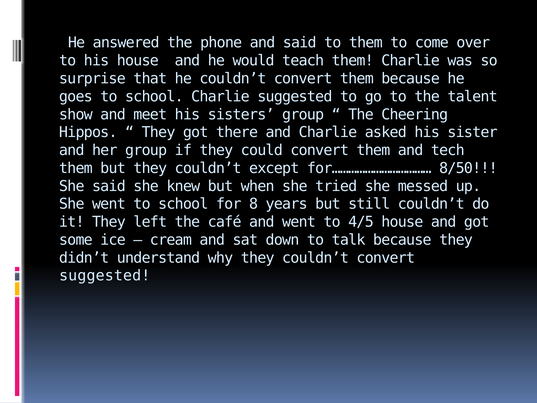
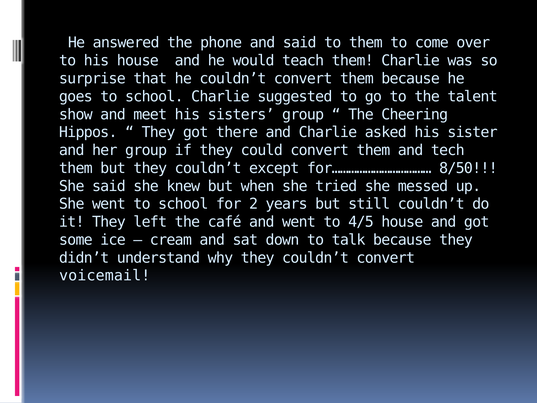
8: 8 -> 2
suggested at (105, 275): suggested -> voicemail
